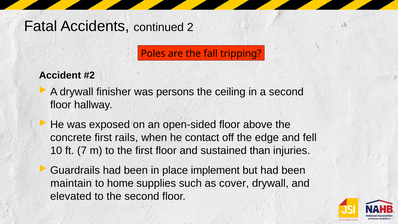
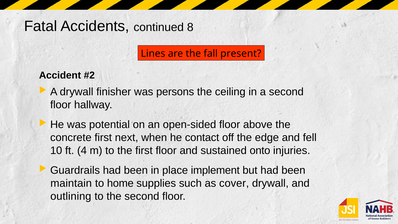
2: 2 -> 8
Poles: Poles -> Lines
tripping: tripping -> present
exposed: exposed -> potential
rails: rails -> next
7: 7 -> 4
than: than -> onto
elevated: elevated -> outlining
